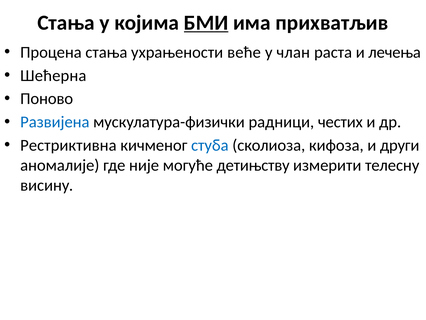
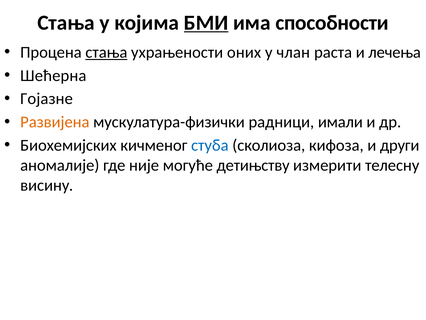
прихватљив: прихватљив -> способности
стања at (106, 52) underline: none -> present
веће: веће -> оних
Поново: Поново -> Гојазне
Развијена colour: blue -> orange
честих: честих -> имали
Рестриктивна: Рестриктивна -> Биохемијских
